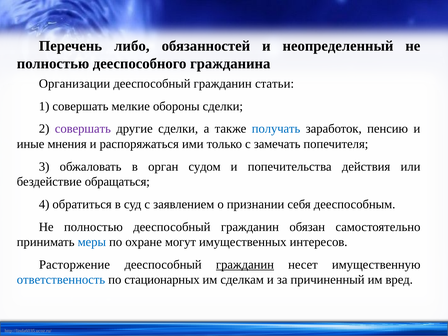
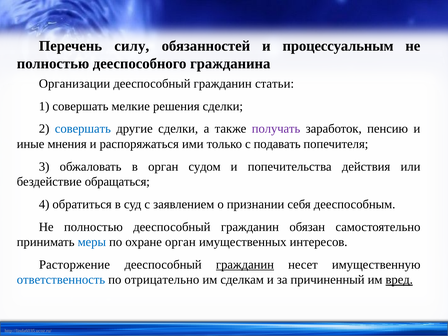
либо: либо -> силу
неопределенный: неопределенный -> процессуальным
обороны: обороны -> решения
совершать at (83, 129) colour: purple -> blue
получать colour: blue -> purple
замечать: замечать -> подавать
охране могут: могут -> орган
стационарных: стационарных -> отрицательно
вред underline: none -> present
